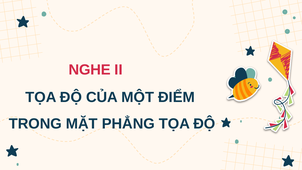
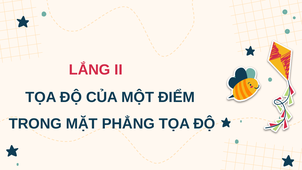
NGHE: NGHE -> LẮNG
